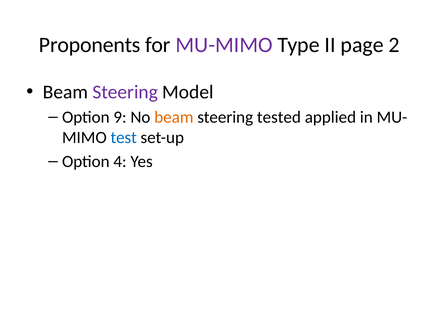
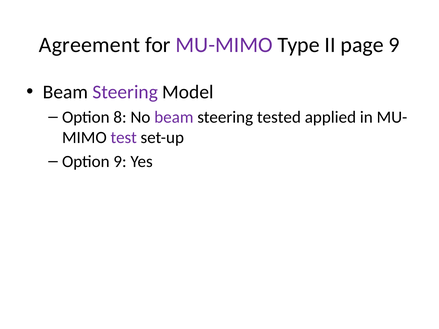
Proponents: Proponents -> Agreement
page 2: 2 -> 9
9: 9 -> 8
beam at (174, 117) colour: orange -> purple
test colour: blue -> purple
Option 4: 4 -> 9
